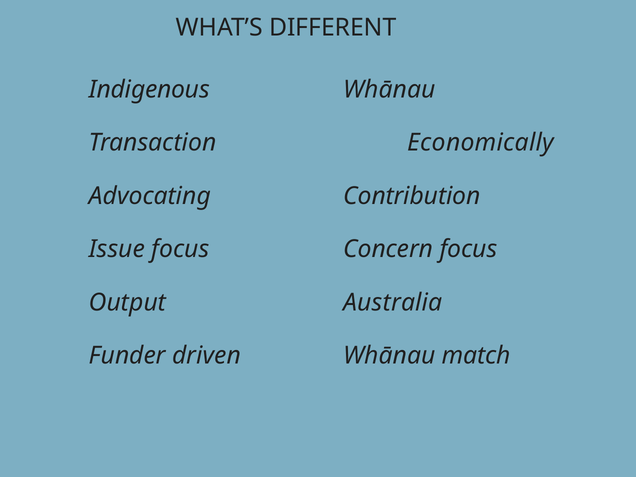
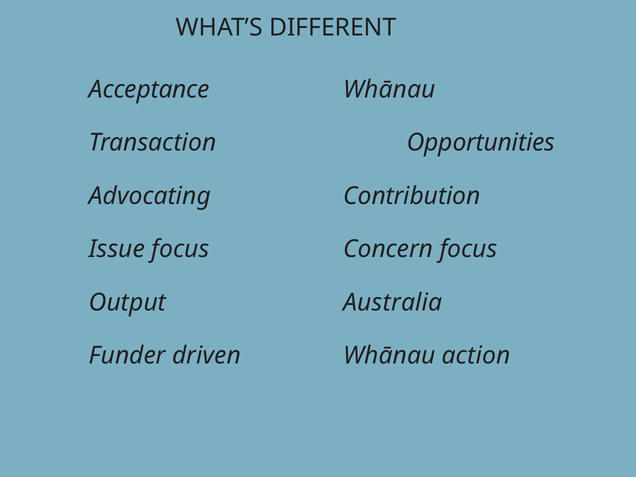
Indigenous: Indigenous -> Acceptance
Economically: Economically -> Opportunities
match: match -> action
